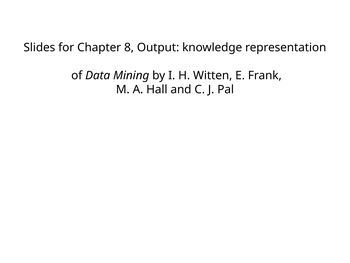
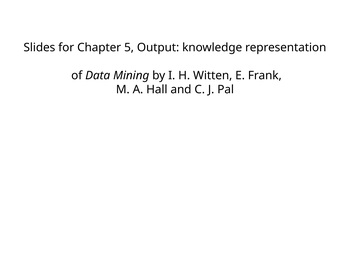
8: 8 -> 5
